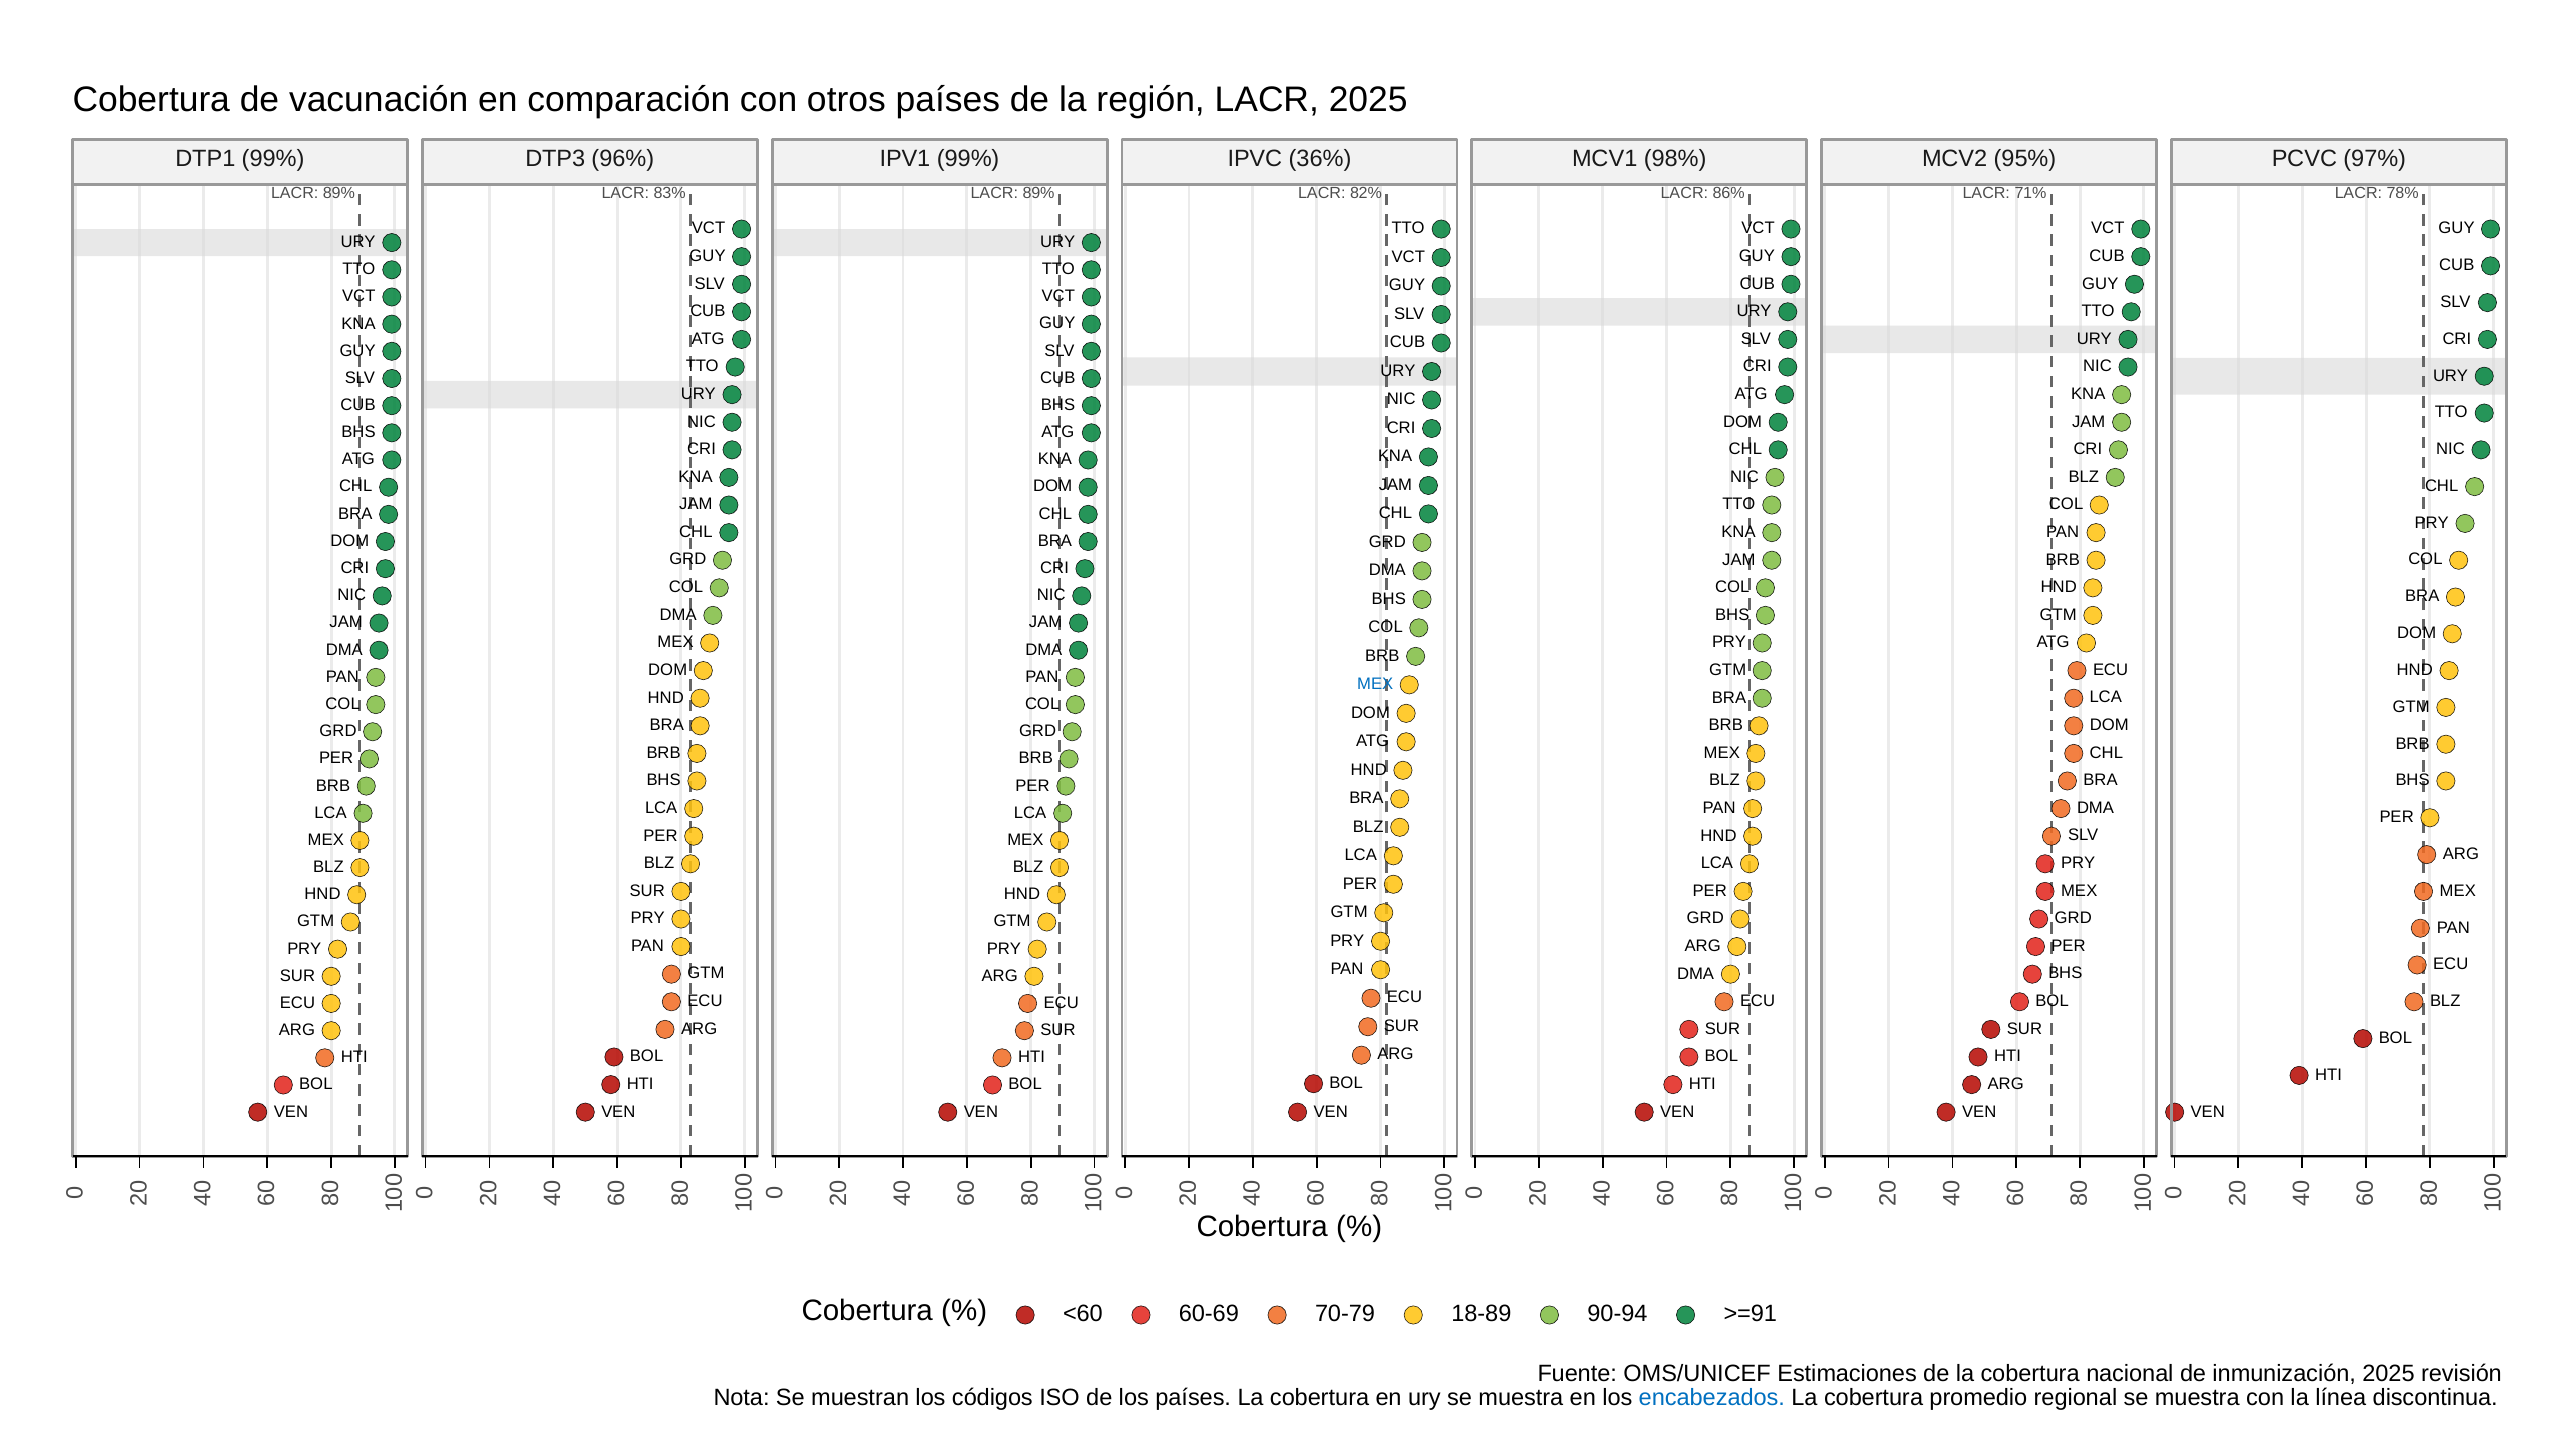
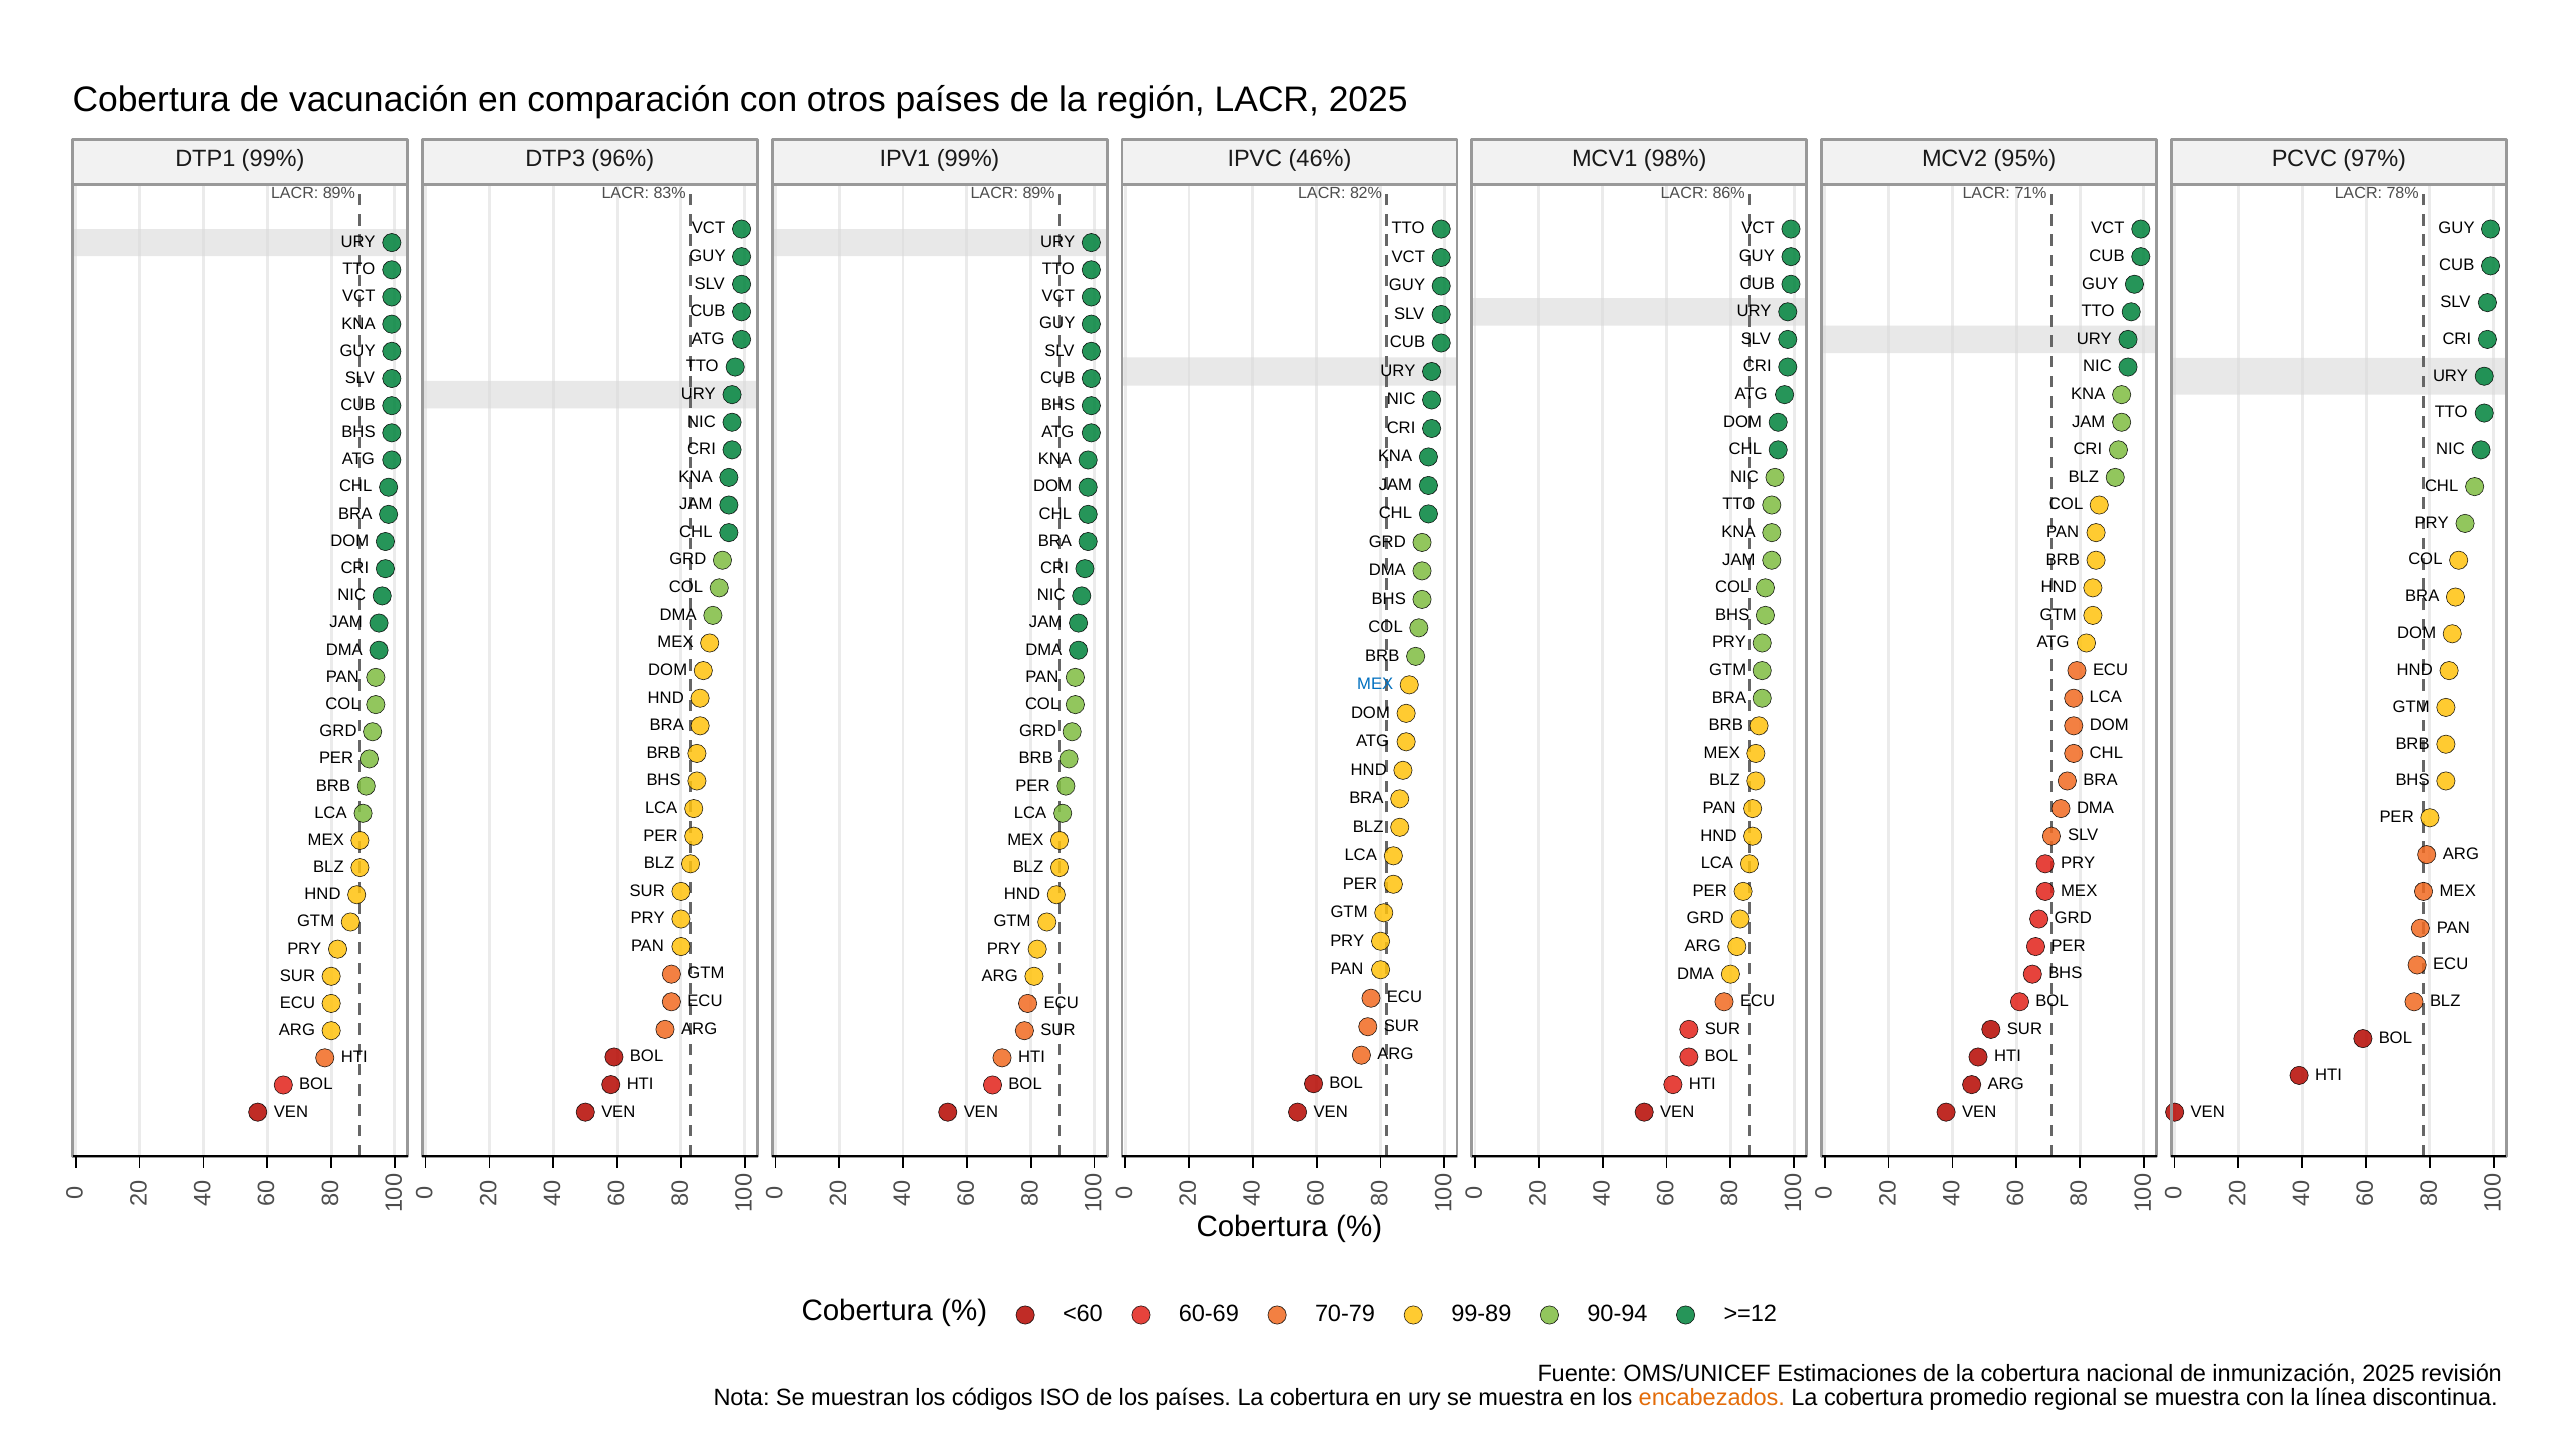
36%: 36% -> 46%
18-89: 18-89 -> 99-89
>=91: >=91 -> >=12
encabezados colour: blue -> orange
